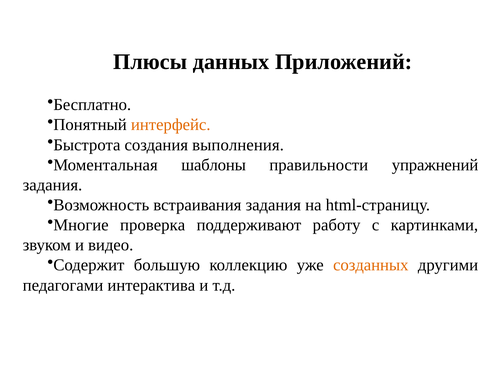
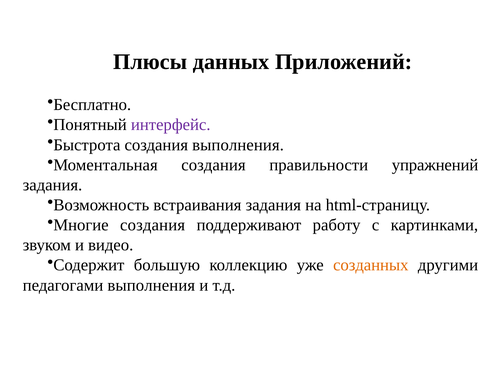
интерфейс colour: orange -> purple
Моментальная шаблоны: шаблоны -> создания
Многие проверка: проверка -> создания
педагогами интерактива: интерактива -> выполнения
